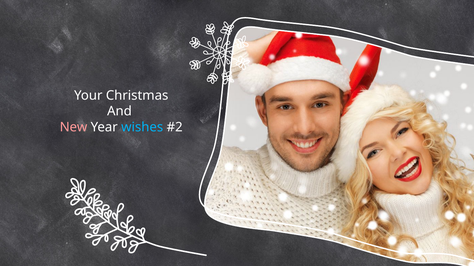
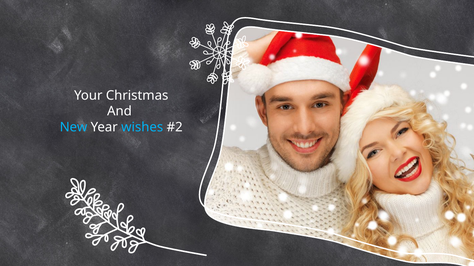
New colour: pink -> light blue
